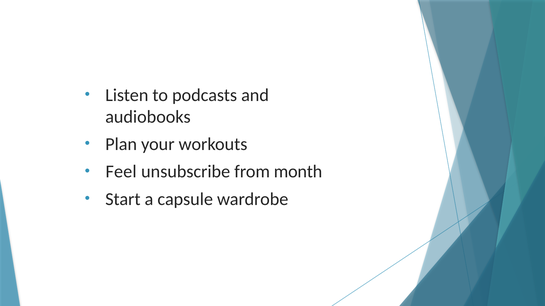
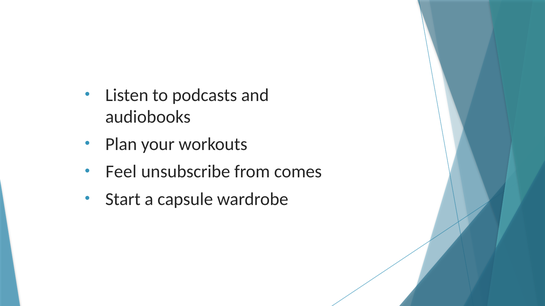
month: month -> comes
